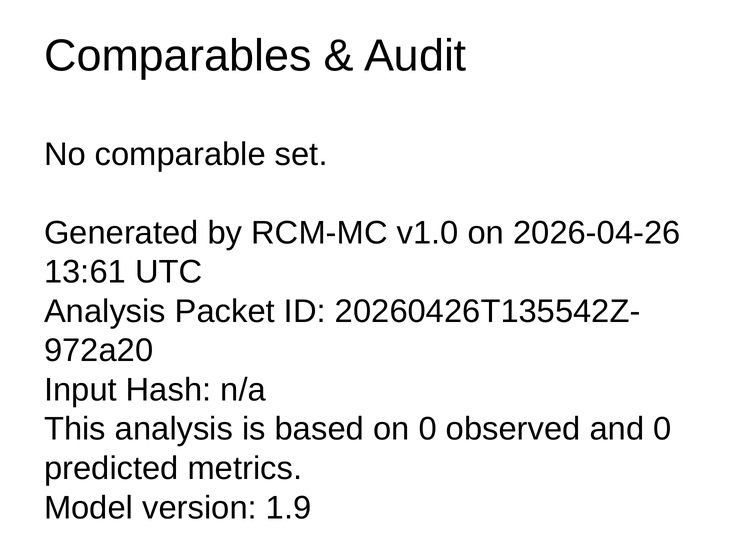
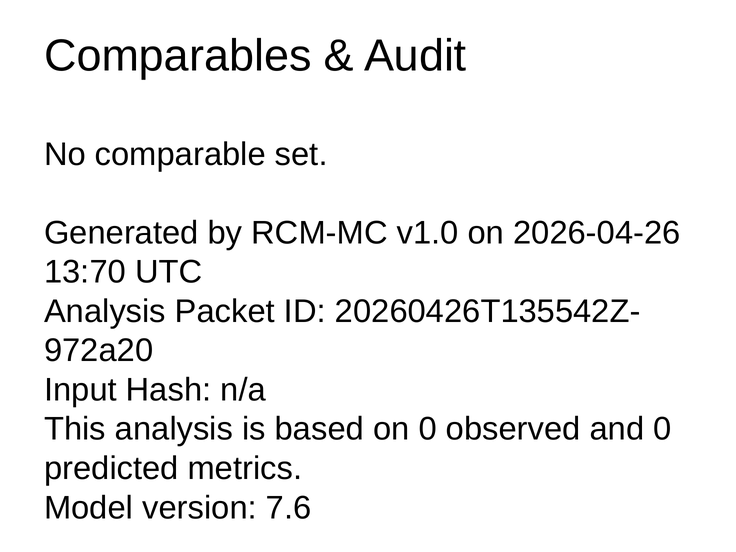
13:61: 13:61 -> 13:70
1.9: 1.9 -> 7.6
